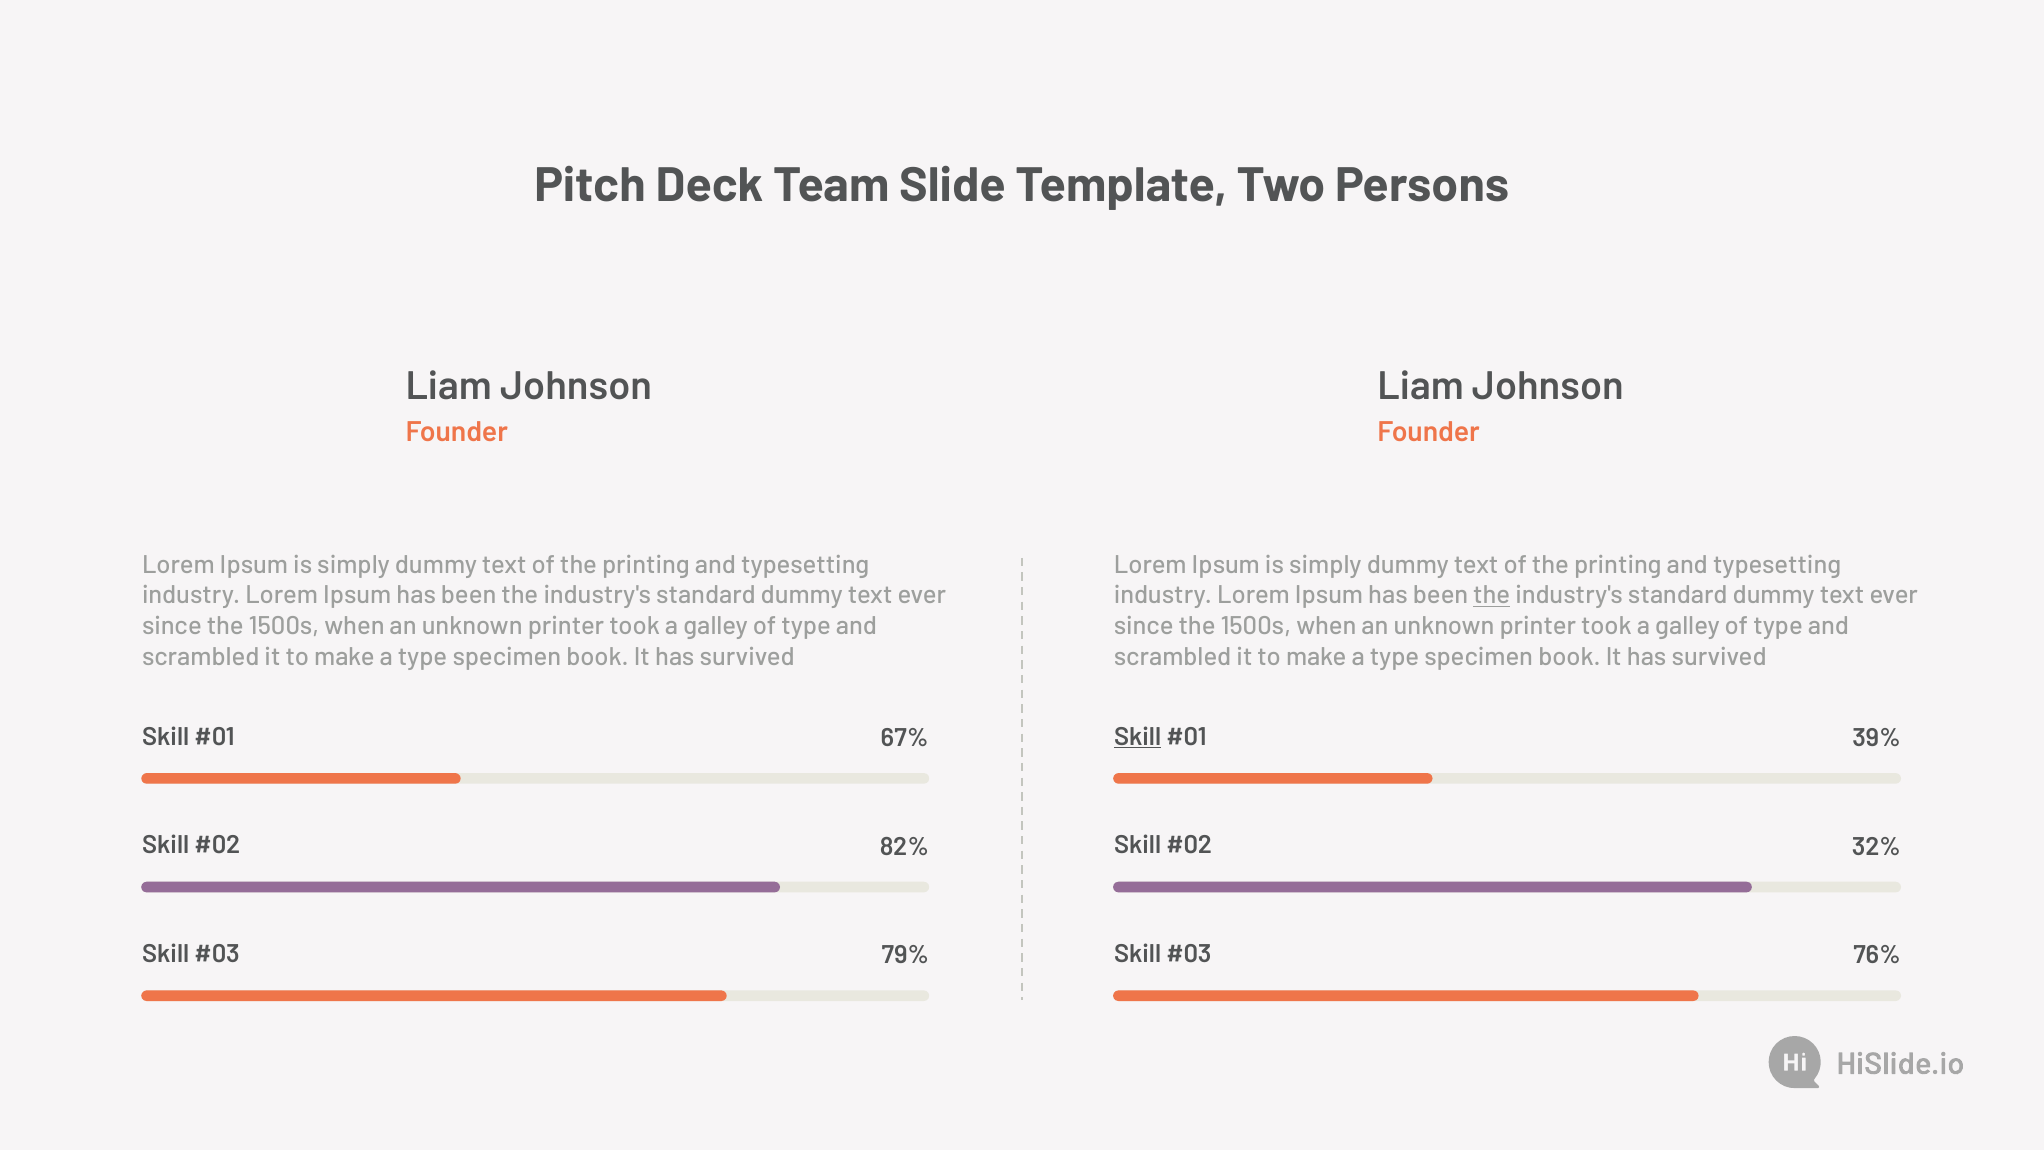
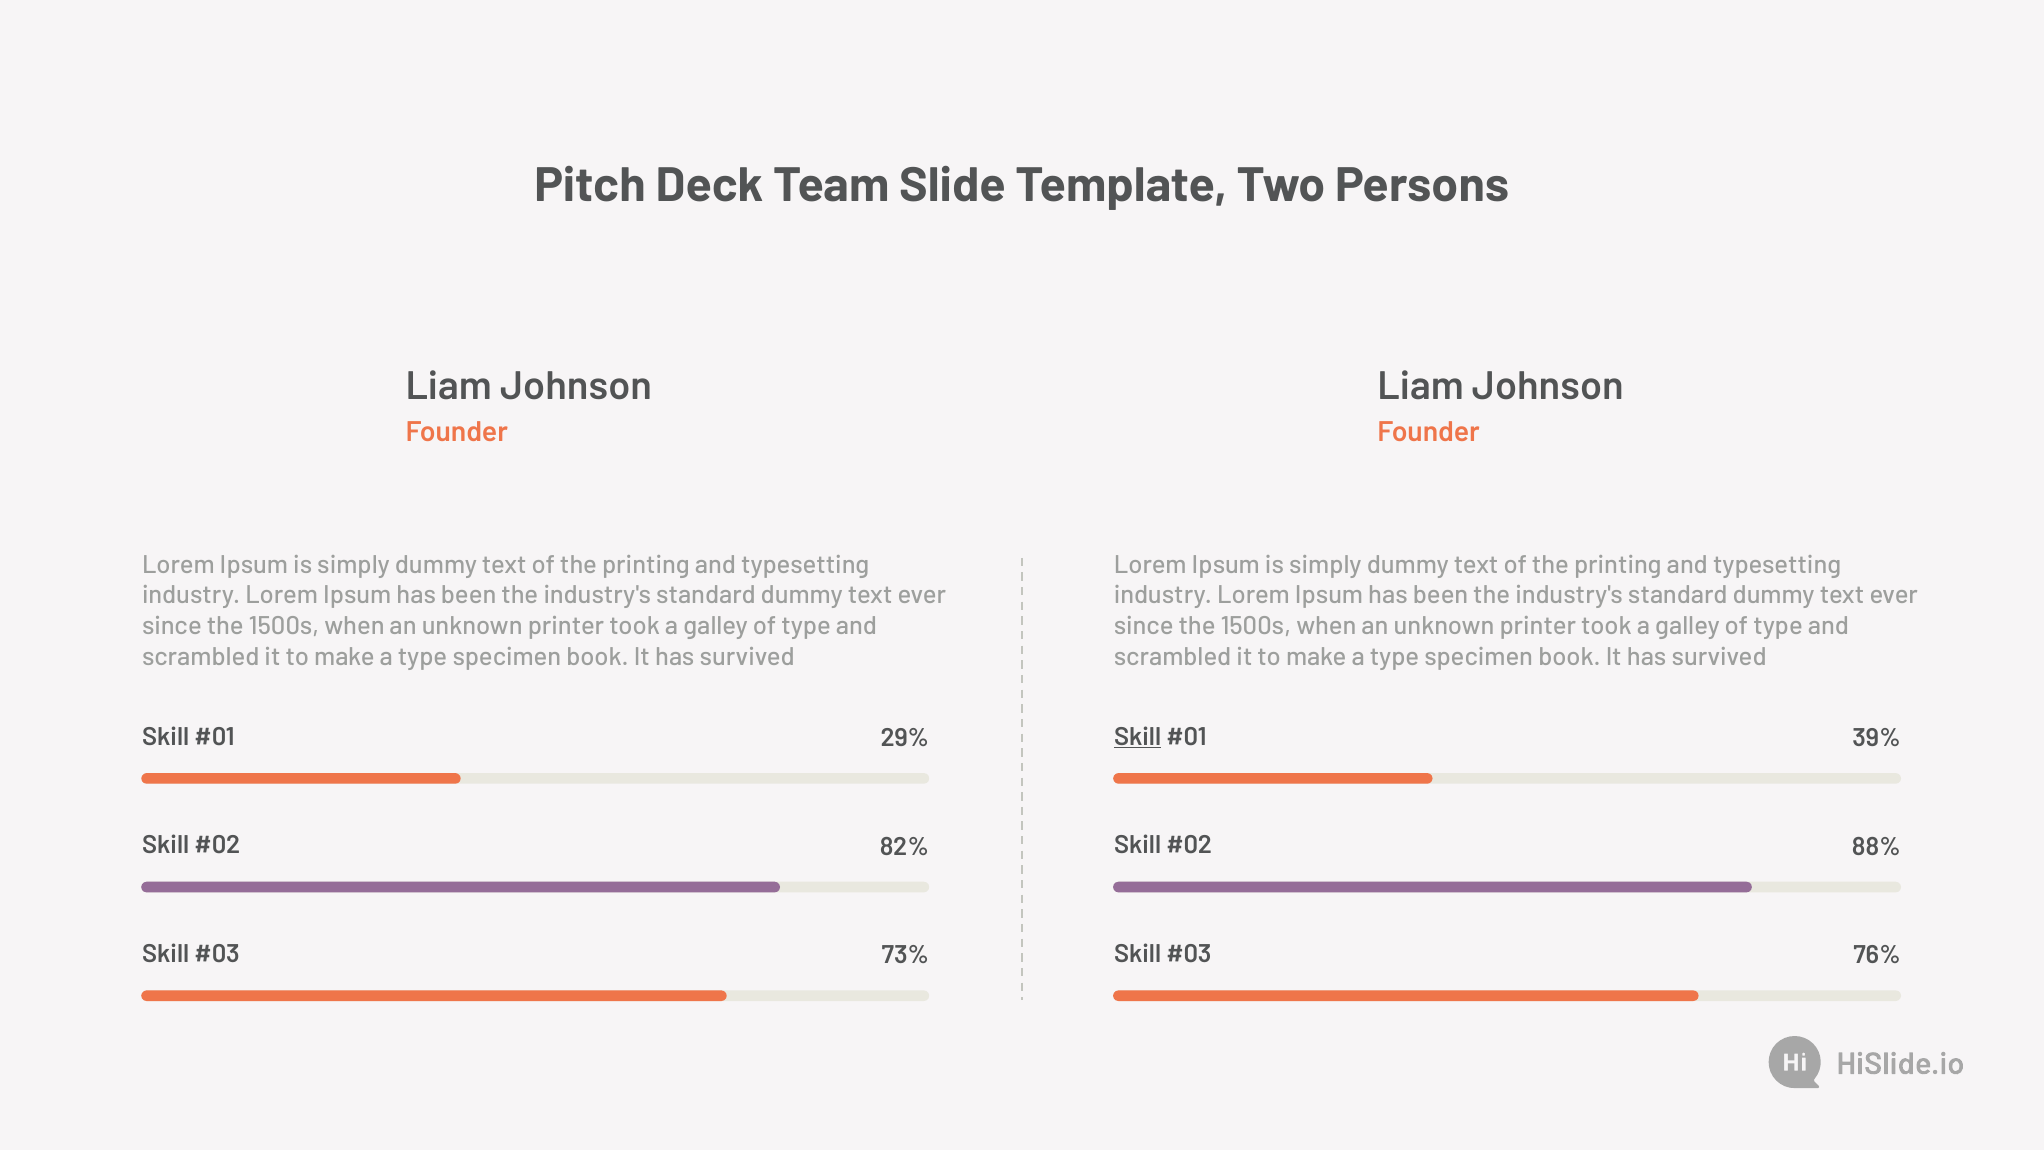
the at (1492, 595) underline: present -> none
67%: 67% -> 29%
32%: 32% -> 88%
79%: 79% -> 73%
